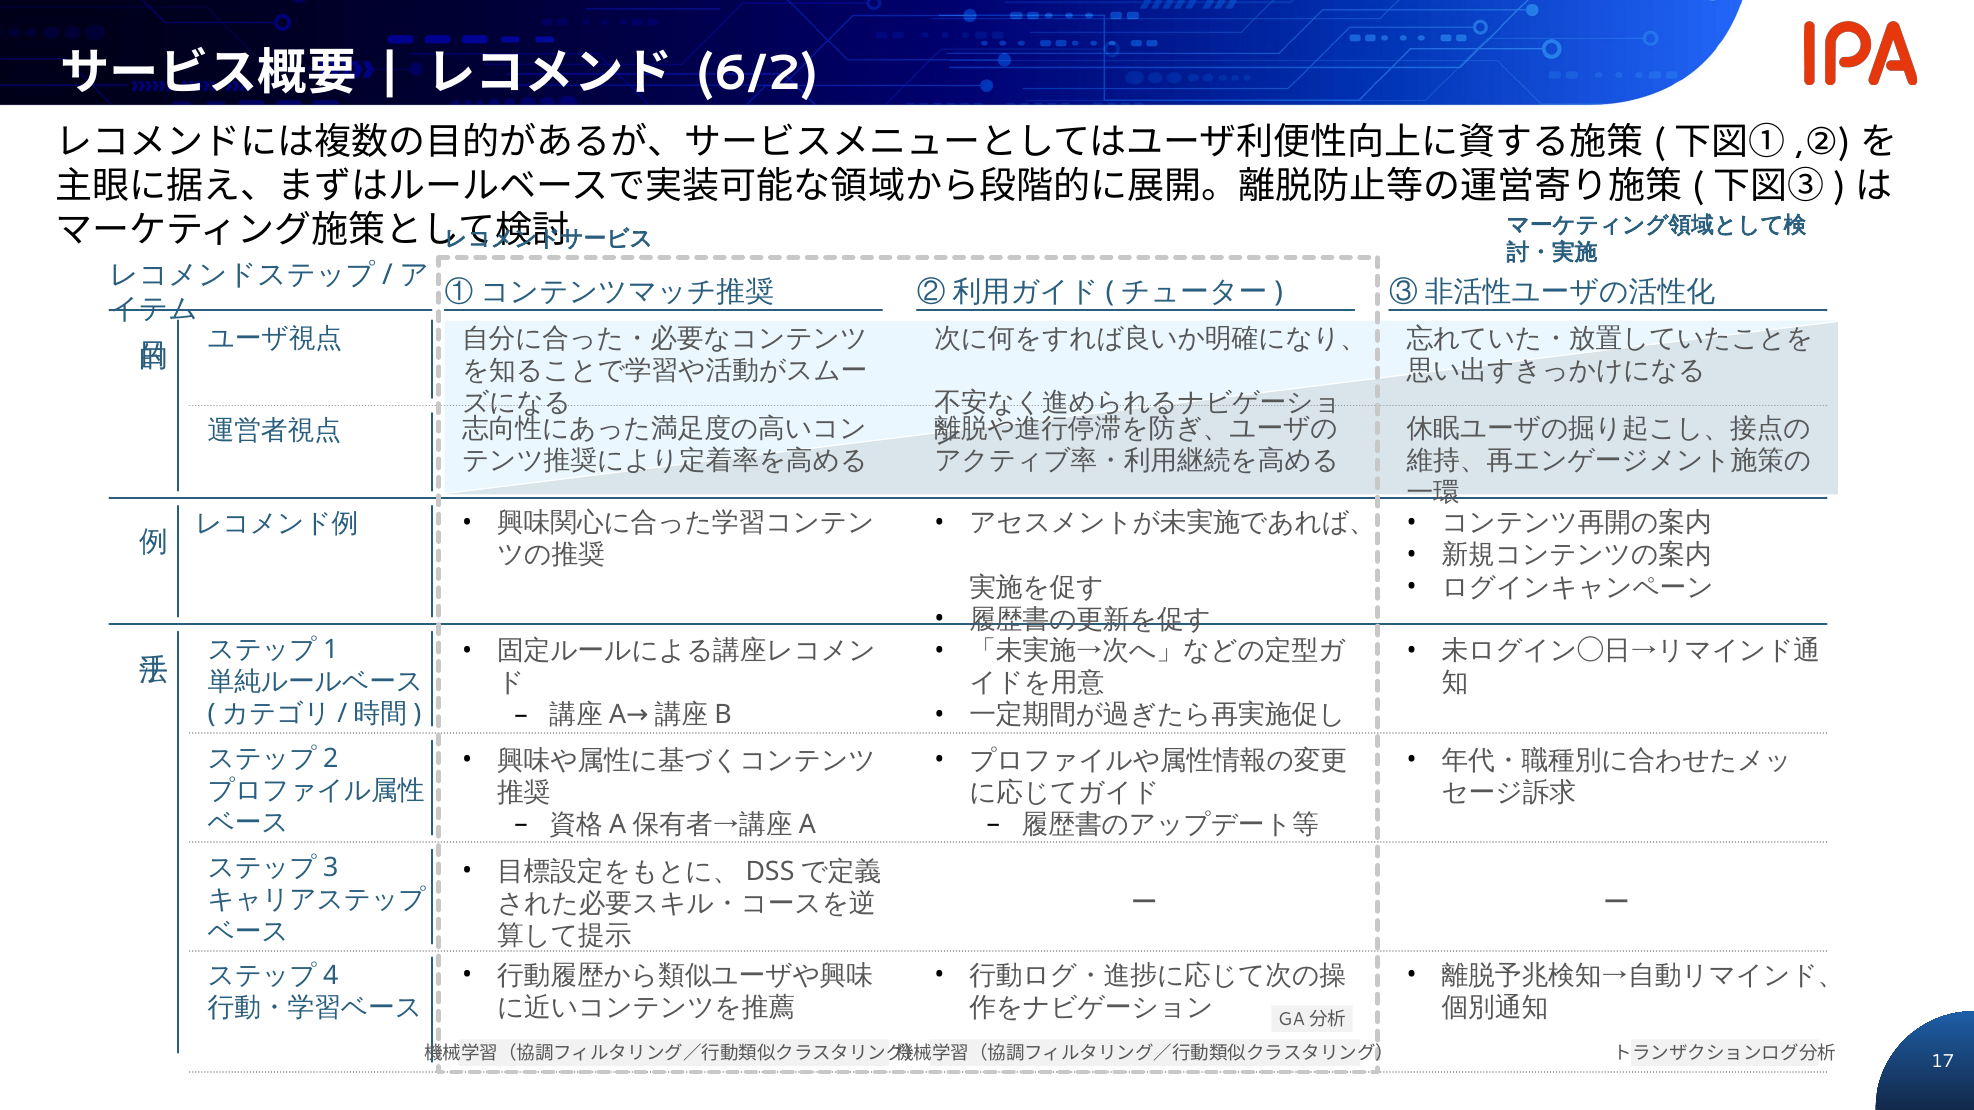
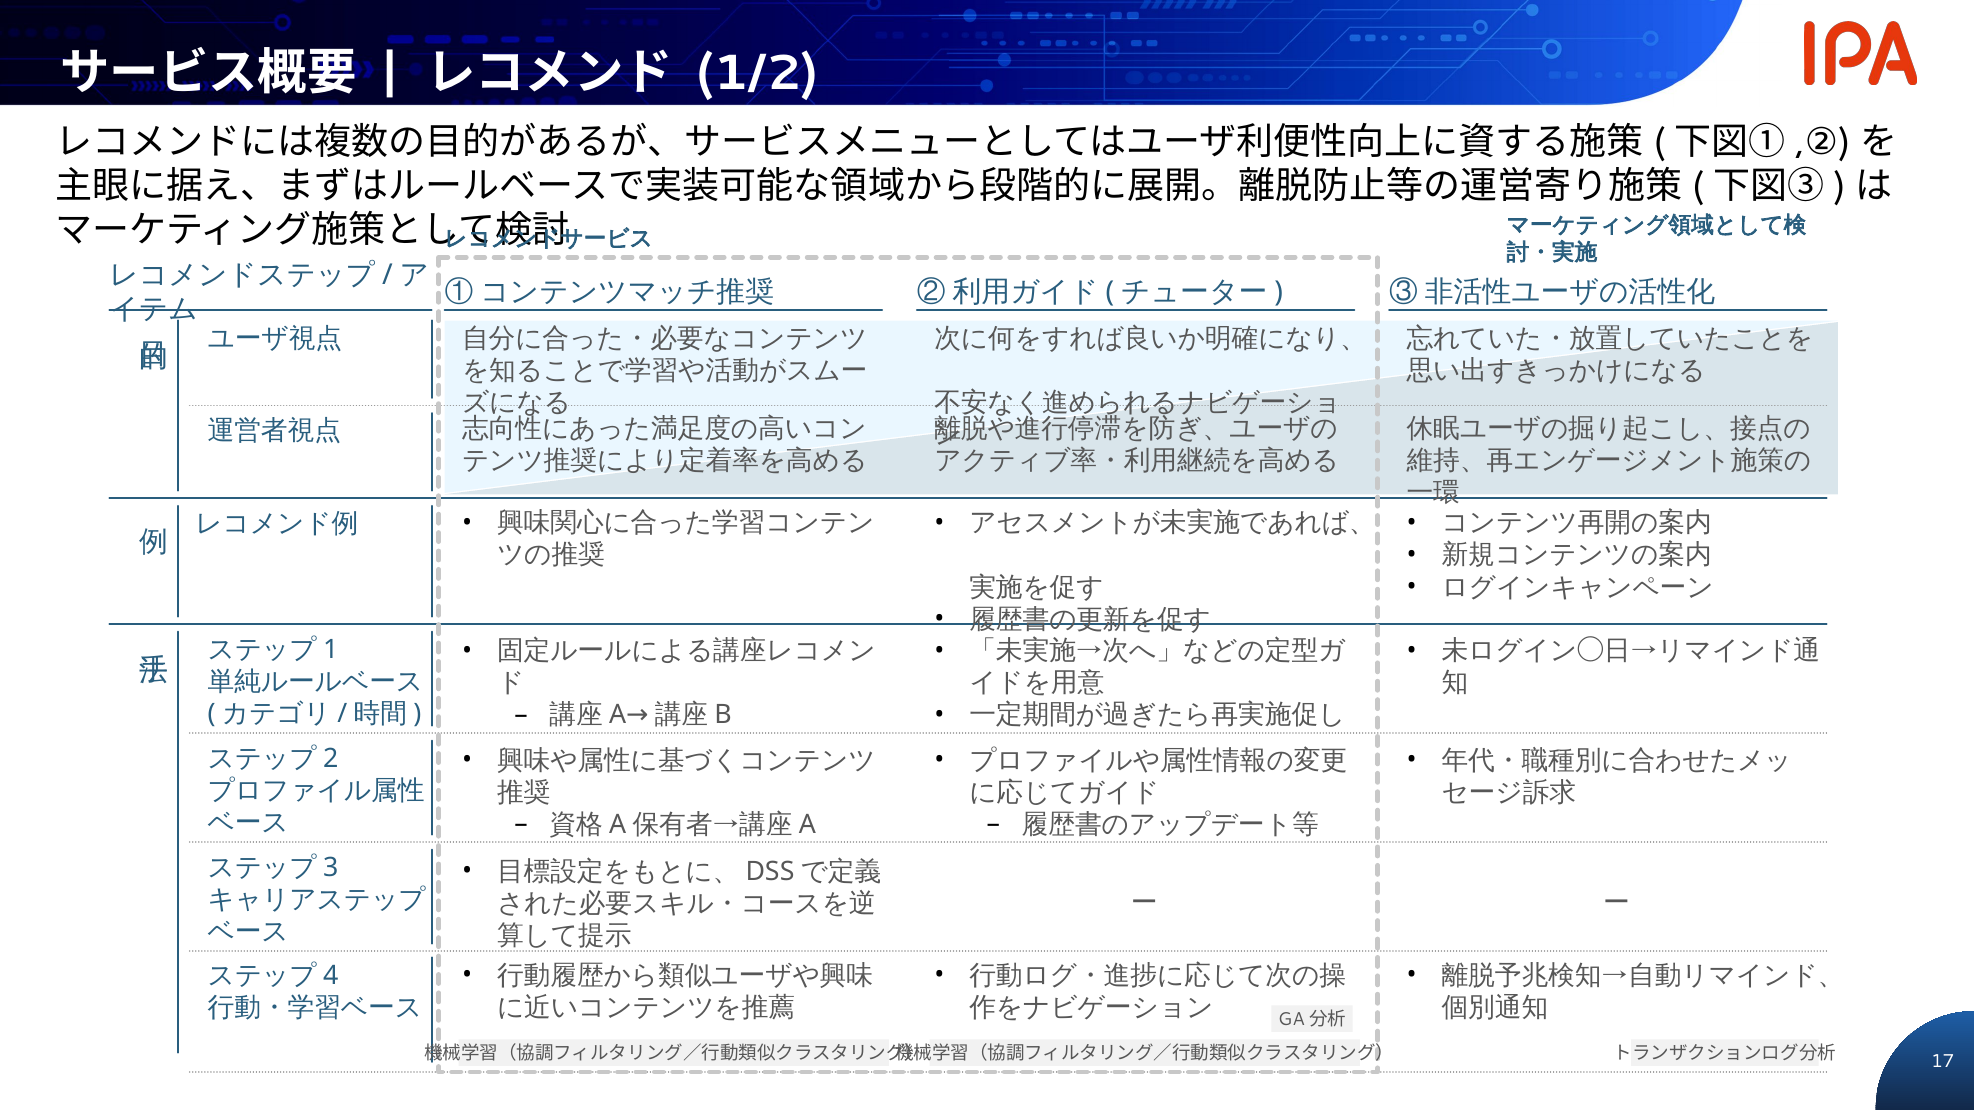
6/2: 6/2 -> 1/2
